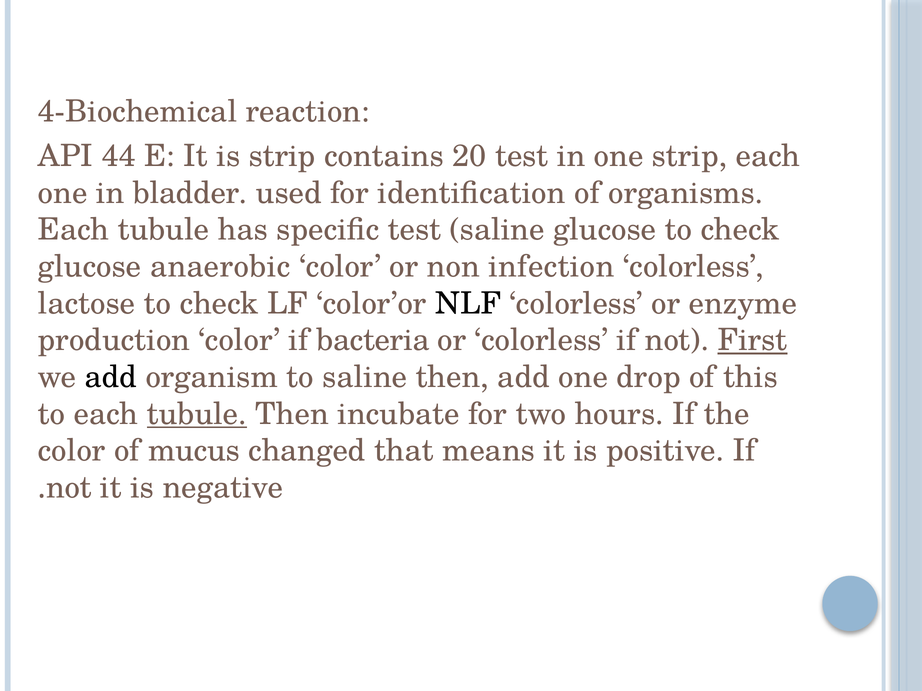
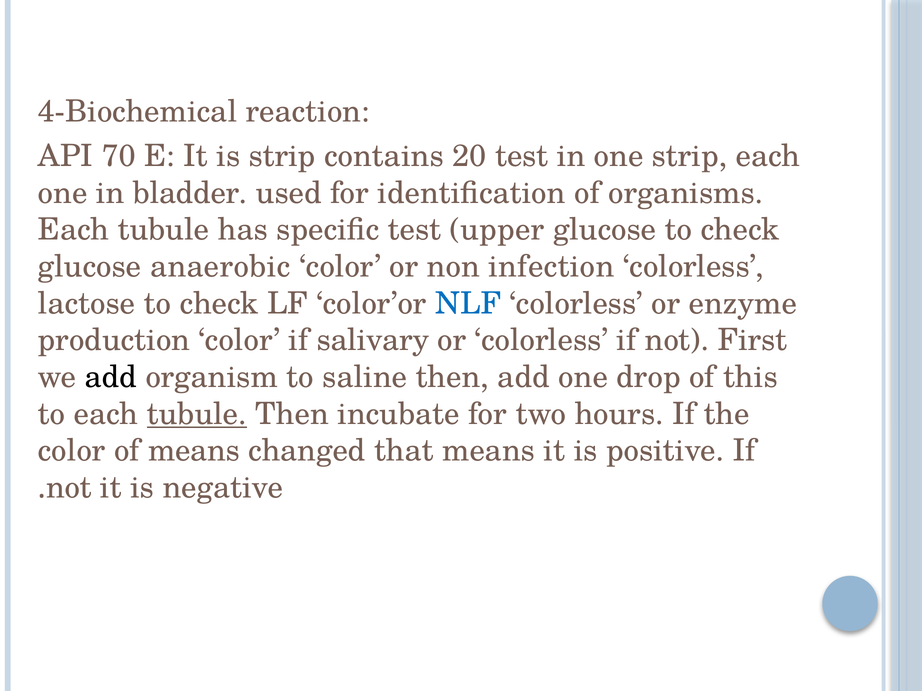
44: 44 -> 70
test saline: saline -> upper
NLF colour: black -> blue
bacteria: bacteria -> salivary
First underline: present -> none
of mucus: mucus -> means
